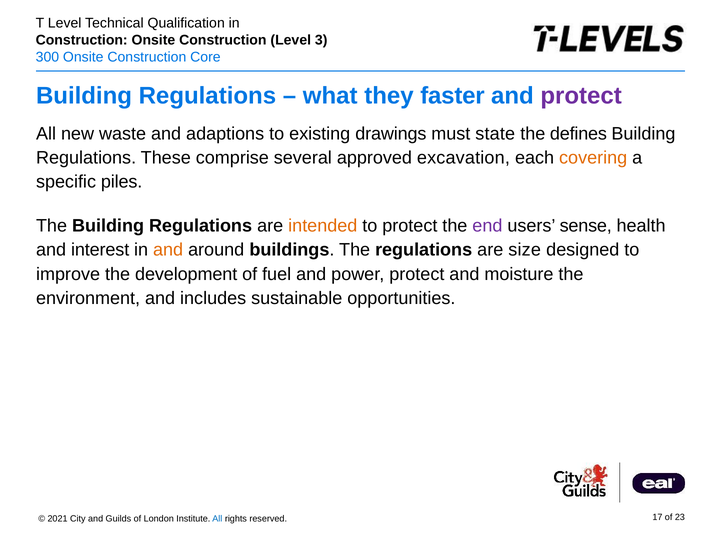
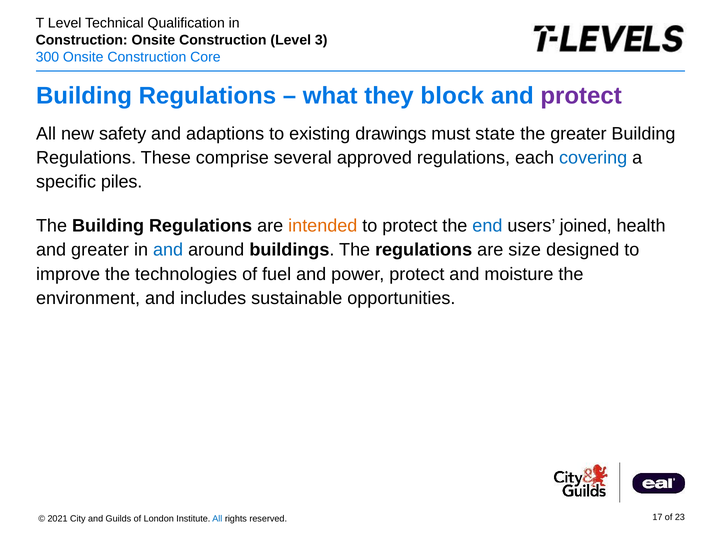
faster: faster -> block
waste: waste -> safety
the defines: defines -> greater
approved excavation: excavation -> regulations
covering colour: orange -> blue
end colour: purple -> blue
sense: sense -> joined
and interest: interest -> greater
and at (168, 250) colour: orange -> blue
development: development -> technologies
